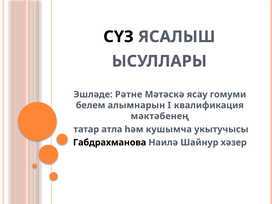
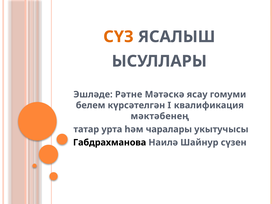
СҮЗ colour: black -> orange
алымнарын: алымнарын -> күрсәтелгән
атла: атла -> урта
кушымча: кушымча -> чаралары
хәзер: хәзер -> сүзен
